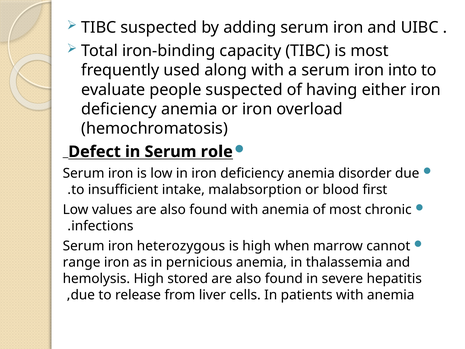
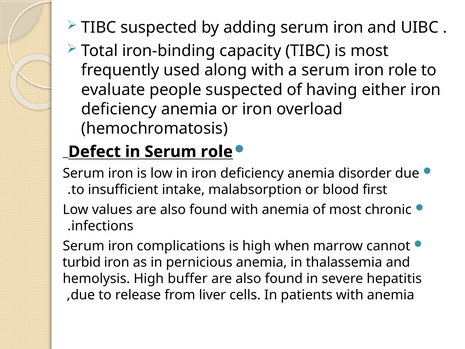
iron into: into -> role
heterozygous: heterozygous -> complications
range: range -> turbid
stored: stored -> buffer
